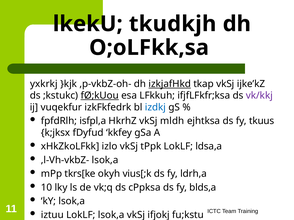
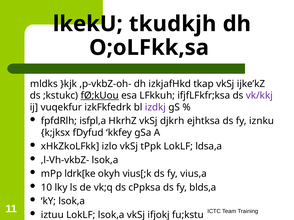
yxkrkj: yxkrkj -> mldks
izkjafHkd underline: present -> none
izdkj colour: blue -> purple
mldh: mldh -> djkrh
tkuus: tkuus -> iznku
tkrs[ke: tkrs[ke -> ldrk[ke
ldrh,a: ldrh,a -> vius,a
